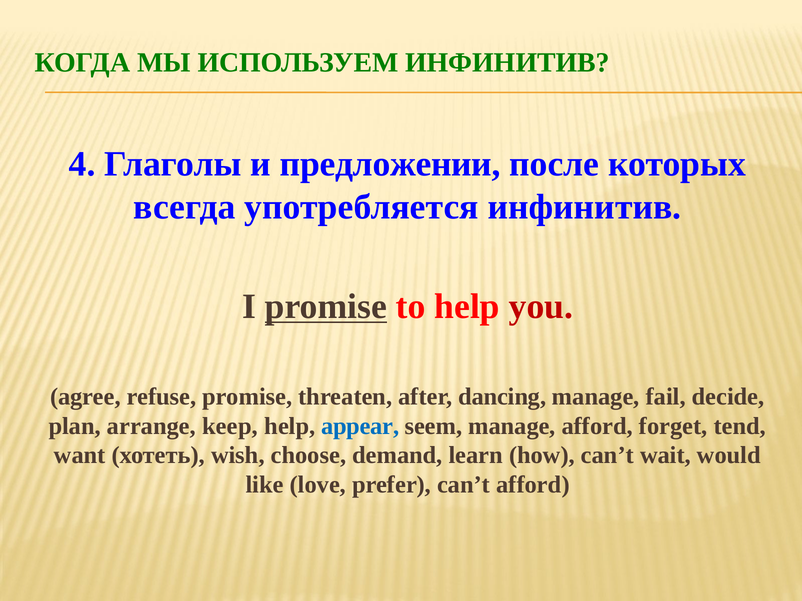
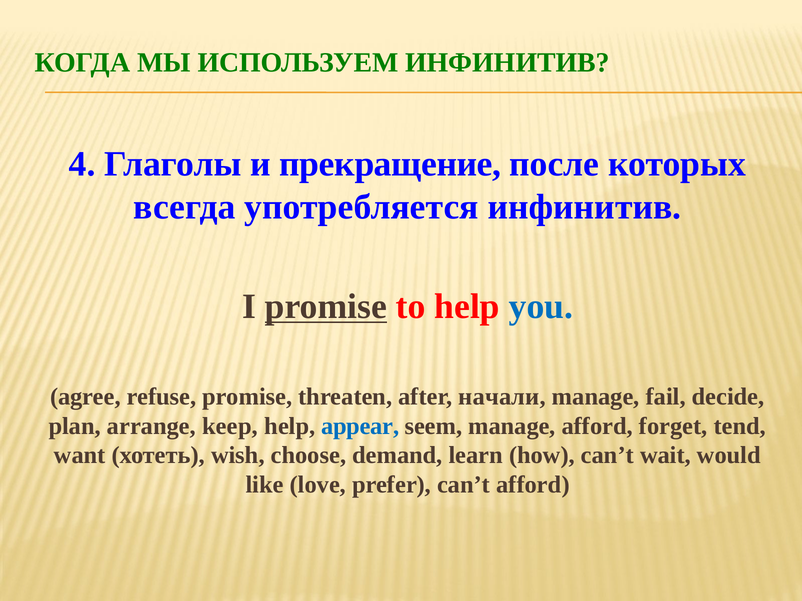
предложении: предложении -> прекращение
you colour: red -> blue
dancing: dancing -> начали
